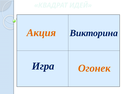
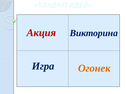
Акция colour: orange -> red
